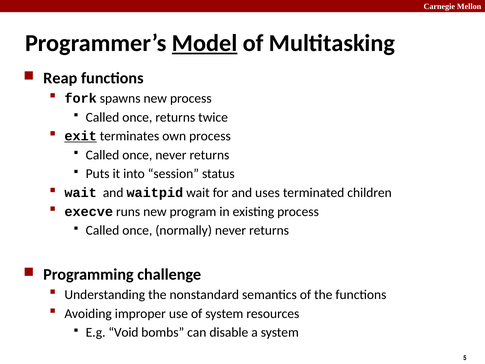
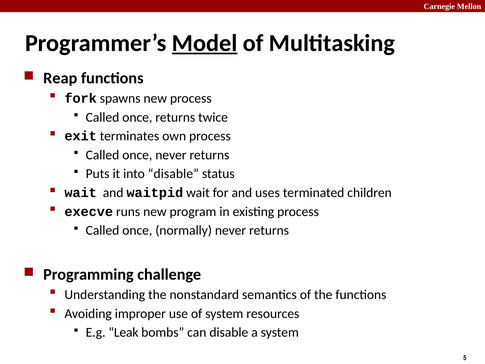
exit underline: present -> none
into session: session -> disable
Void: Void -> Leak
